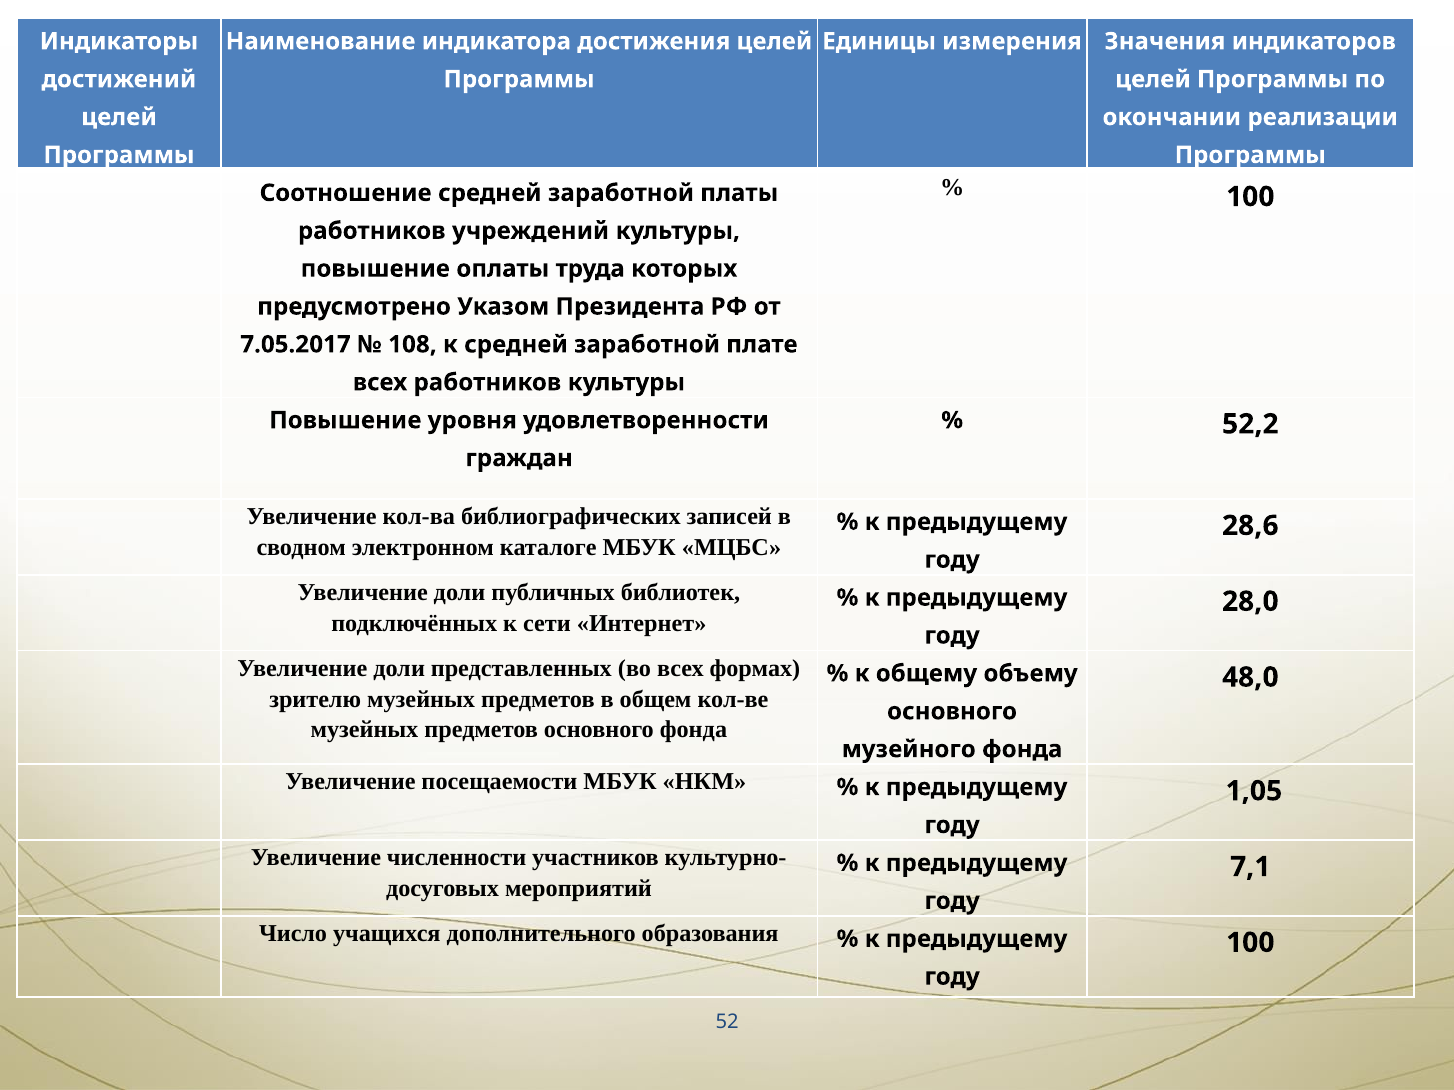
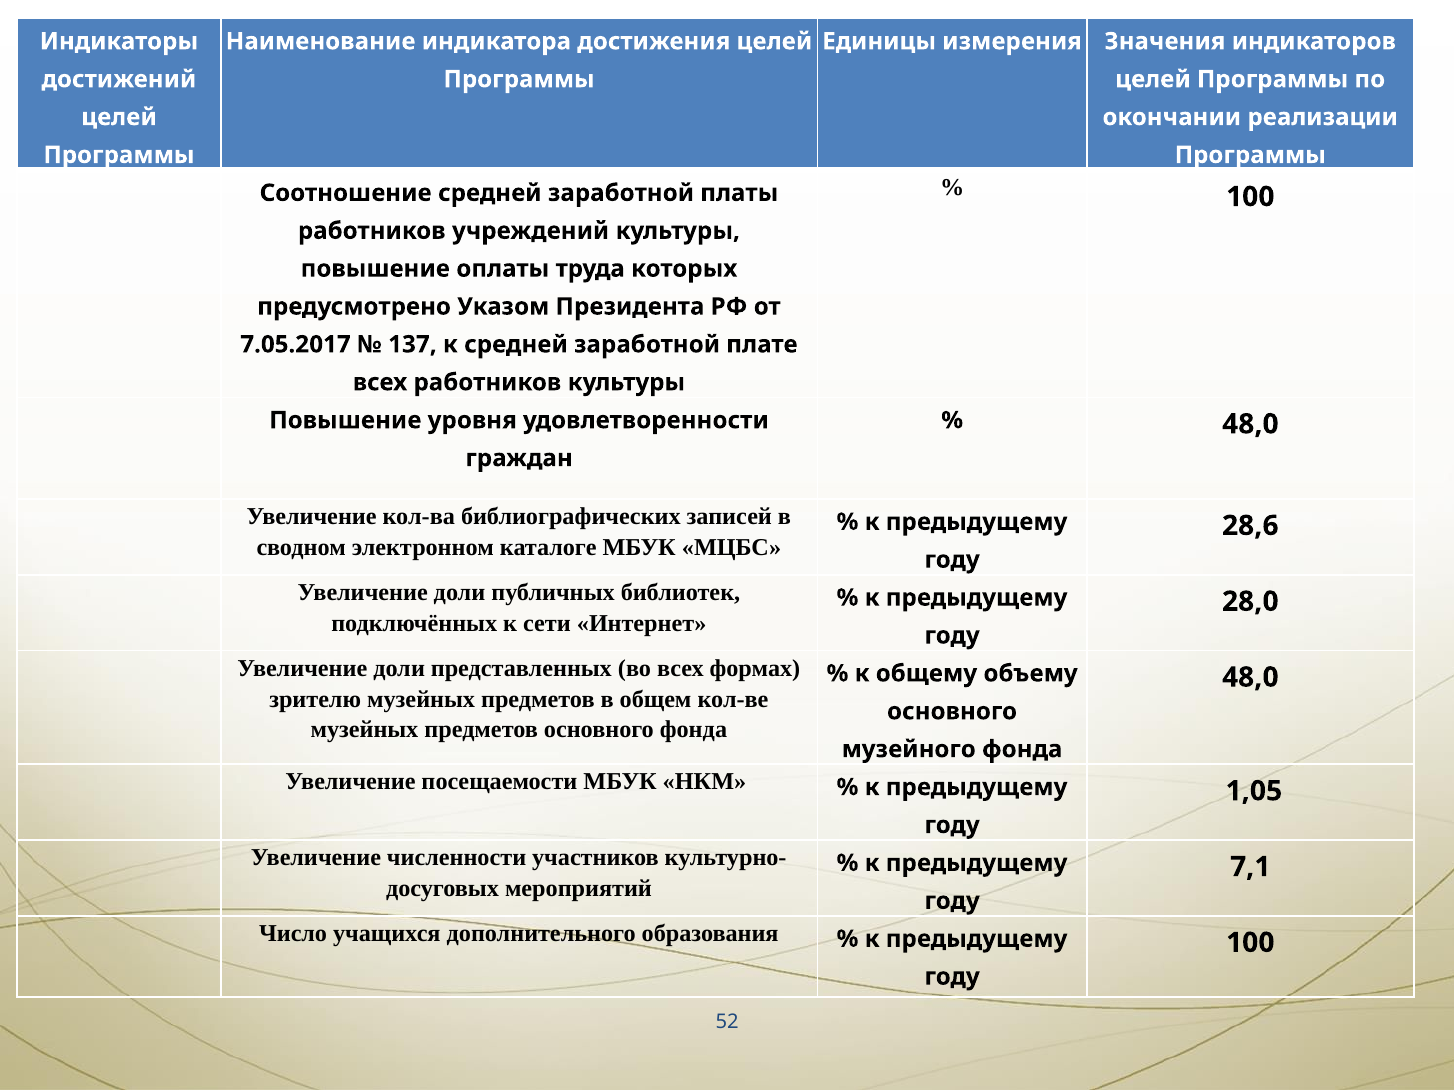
108: 108 -> 137
52,2 at (1250, 424): 52,2 -> 48,0
